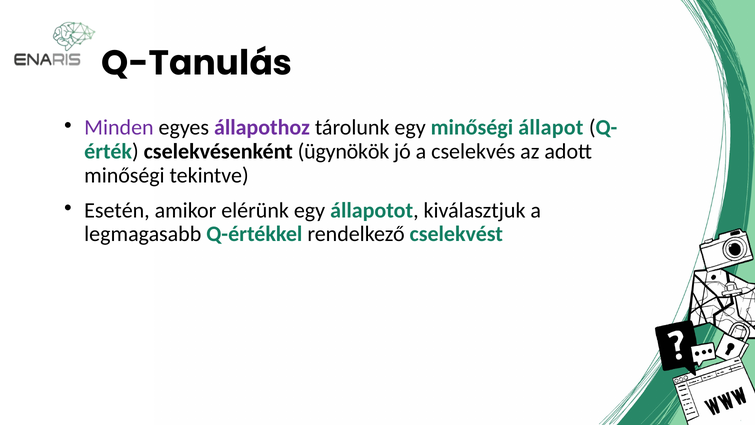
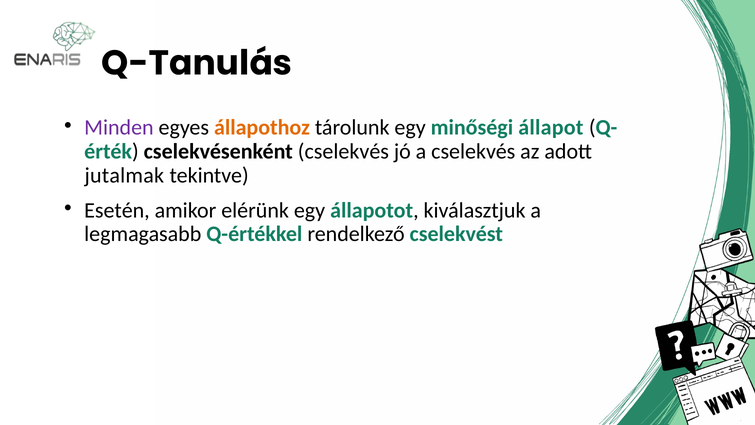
állapothoz colour: purple -> orange
cselekvésenként ügynökök: ügynökök -> cselekvés
minőségi at (124, 175): minőségi -> jutalmak
